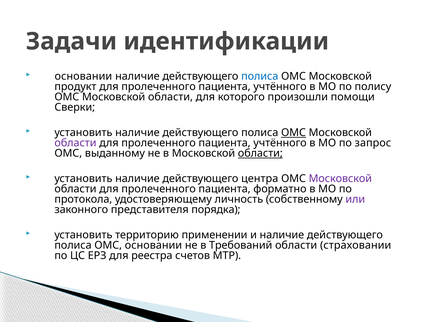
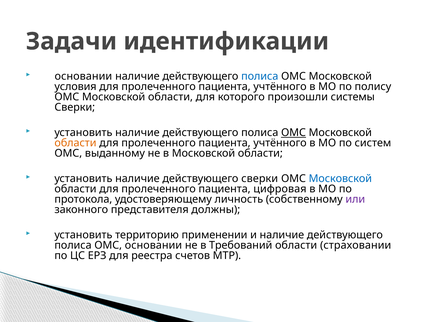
продукт: продукт -> условия
помощи: помощи -> системы
области at (75, 143) colour: purple -> orange
запрос: запрос -> систем
области at (260, 154) underline: present -> none
действующего центра: центра -> сверки
Московской at (340, 179) colour: purple -> blue
форматно: форматно -> цифровая
порядка: порядка -> должны
